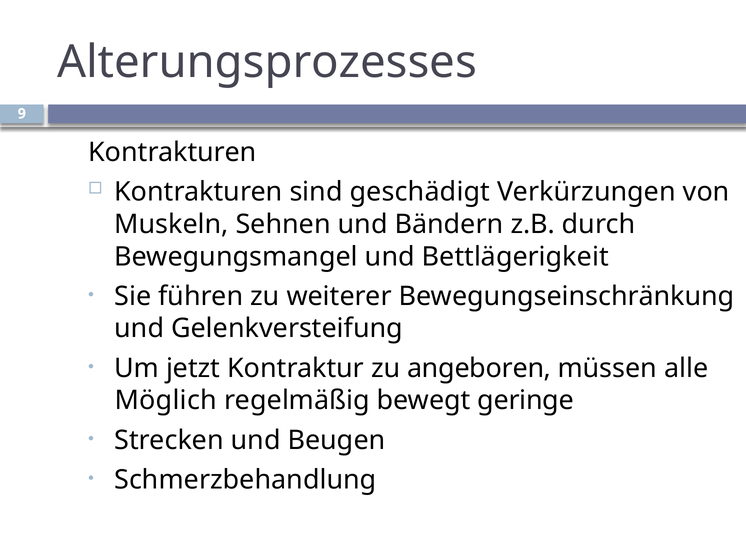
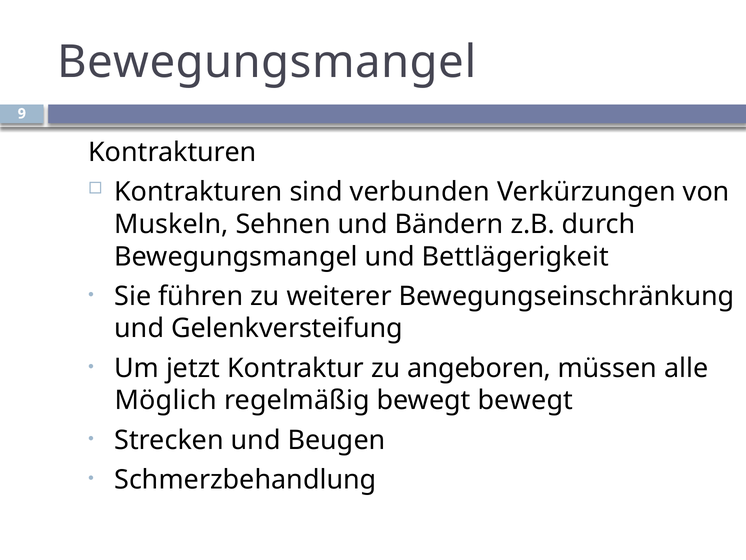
Alterungsprozesses at (267, 62): Alterungsprozesses -> Bewegungsmangel
geschädigt: geschädigt -> verbunden
bewegt geringe: geringe -> bewegt
